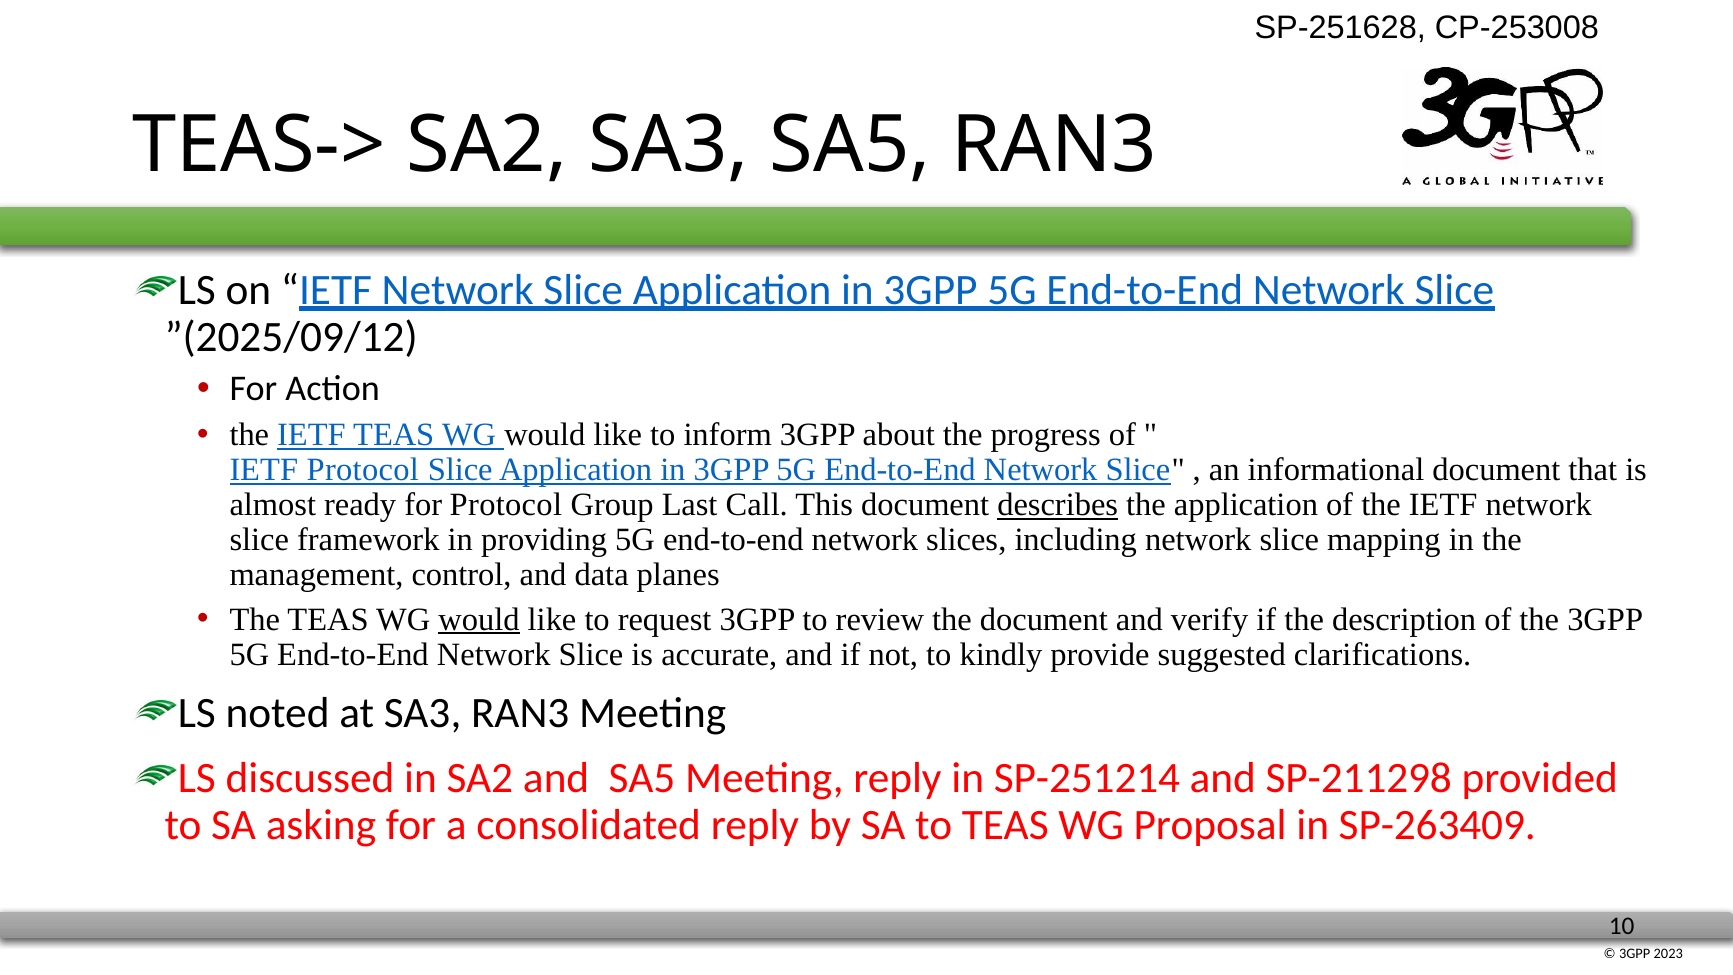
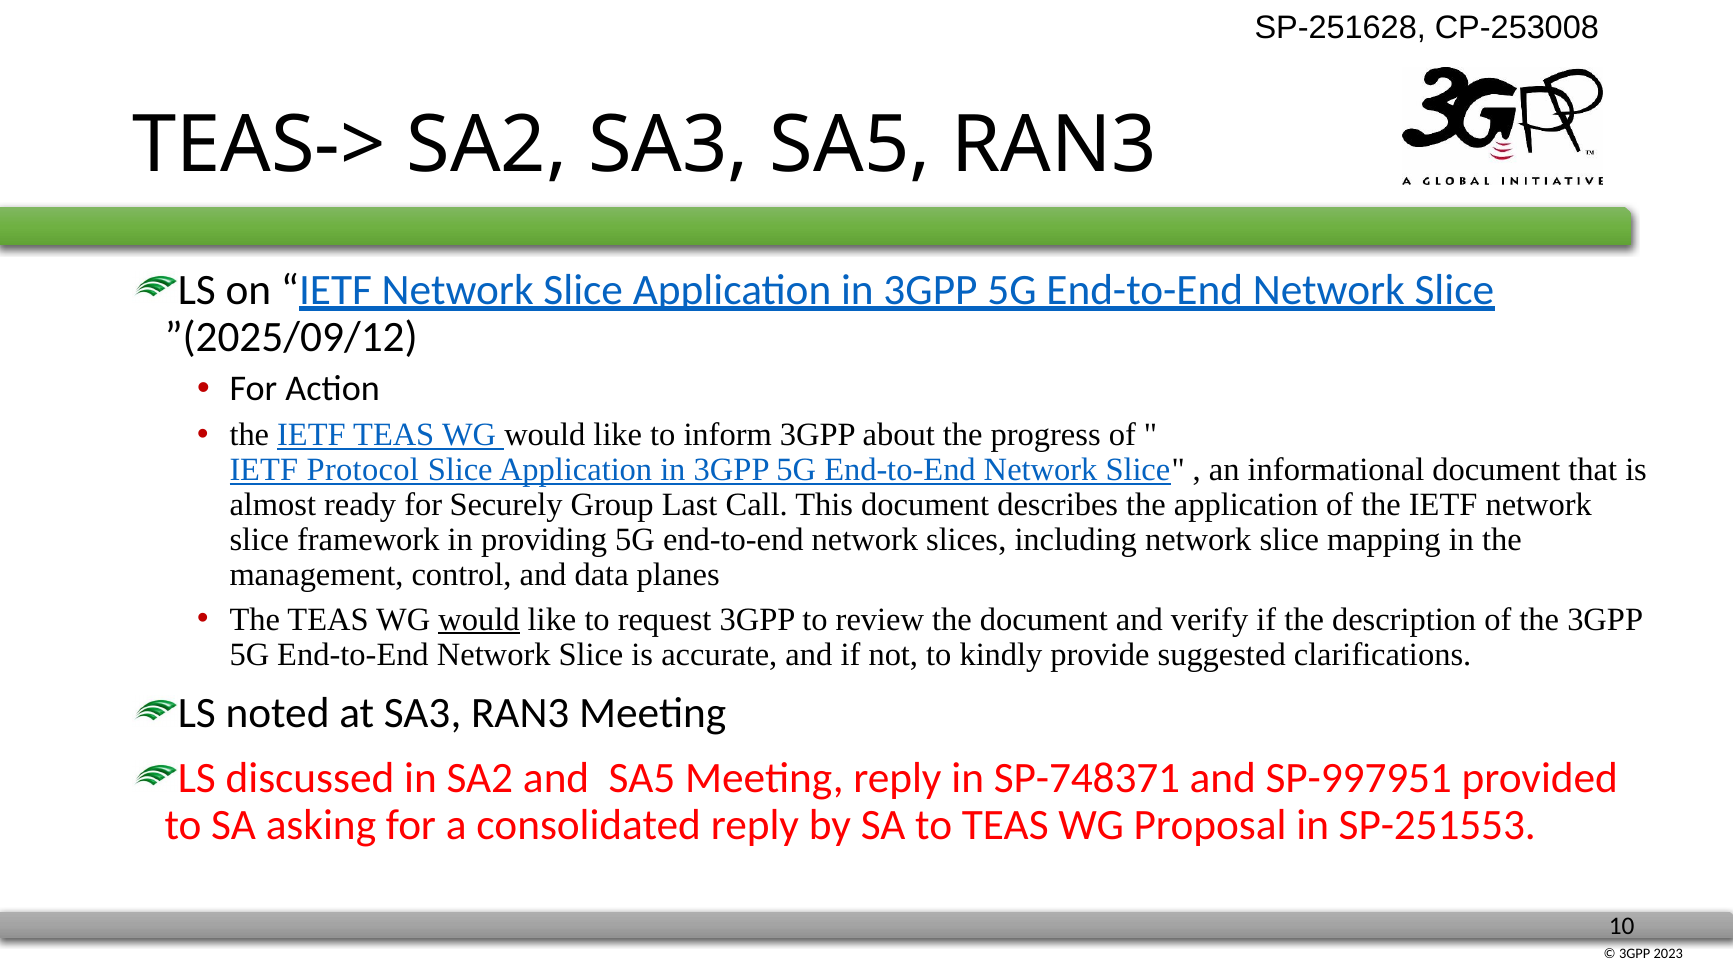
for Protocol: Protocol -> Securely
describes underline: present -> none
SP-251214: SP-251214 -> SP-748371
SP-211298: SP-211298 -> SP-997951
SP-263409: SP-263409 -> SP-251553
